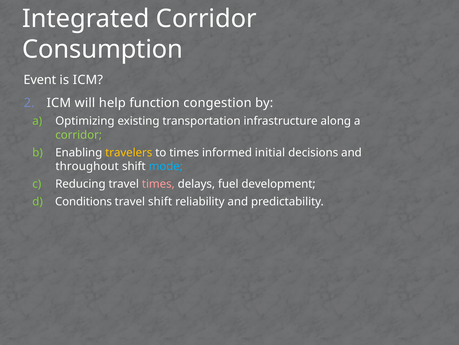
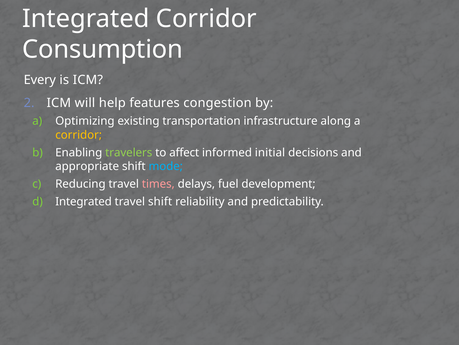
Event: Event -> Every
function: function -> features
corridor at (79, 135) colour: light green -> yellow
travelers colour: yellow -> light green
to times: times -> affect
throughout: throughout -> appropriate
Conditions at (84, 201): Conditions -> Integrated
